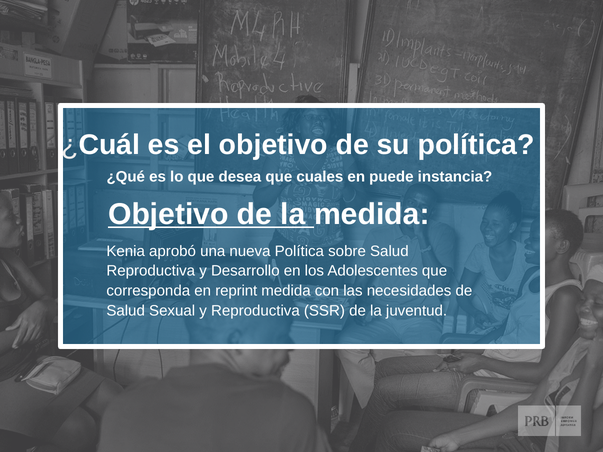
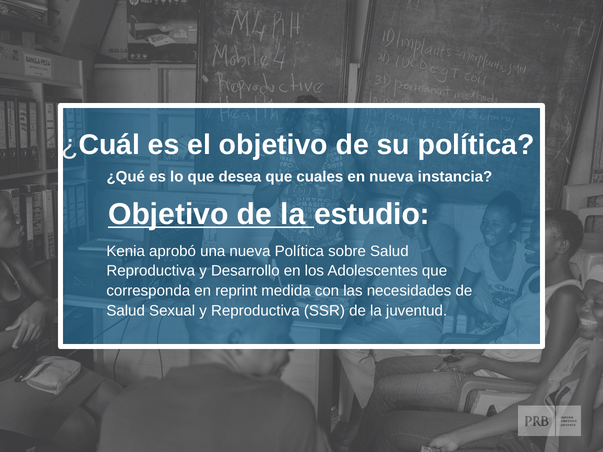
en puede: puede -> nueva
la medida: medida -> estudio
